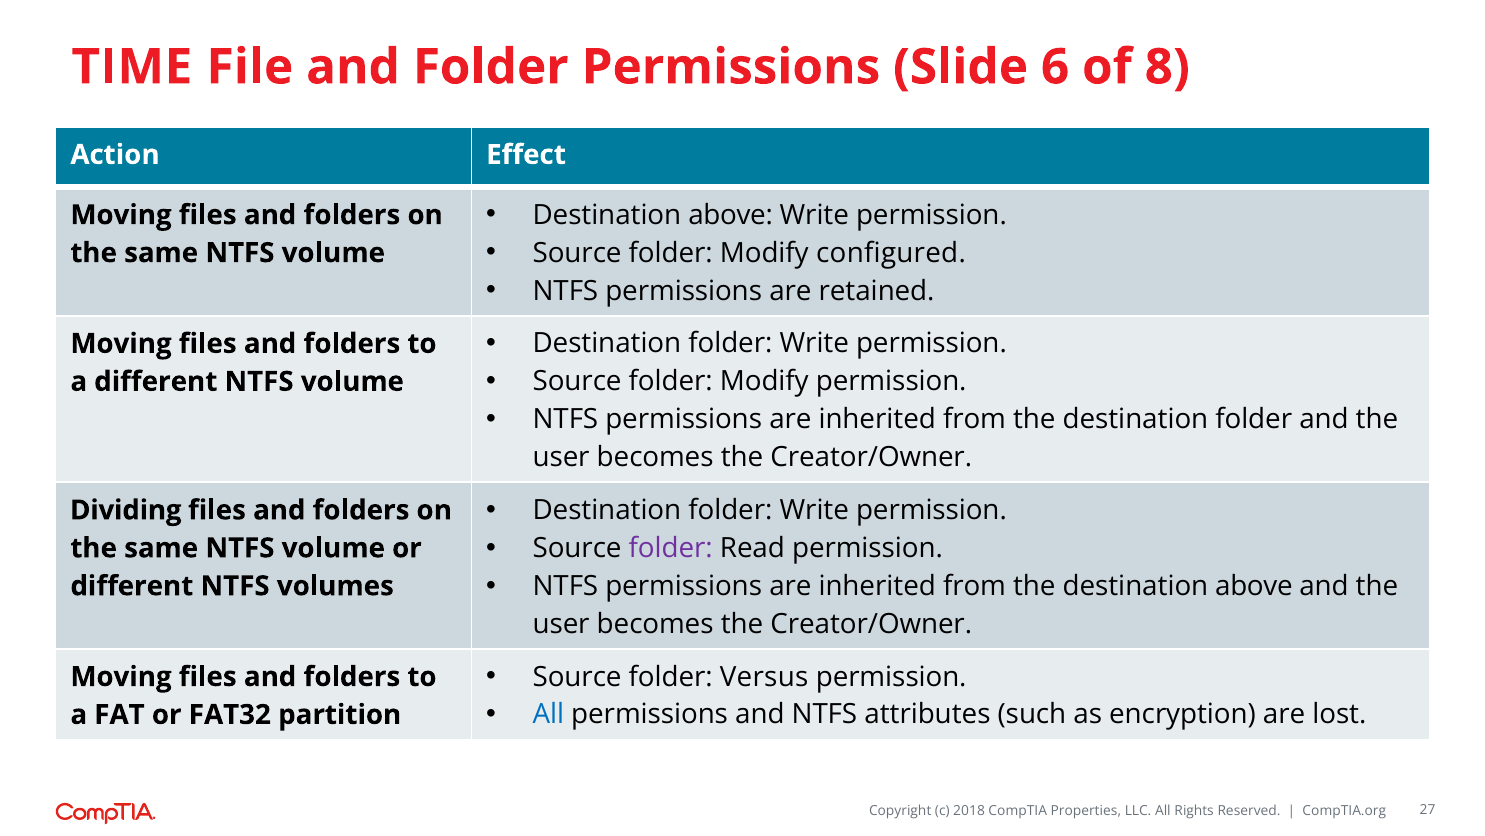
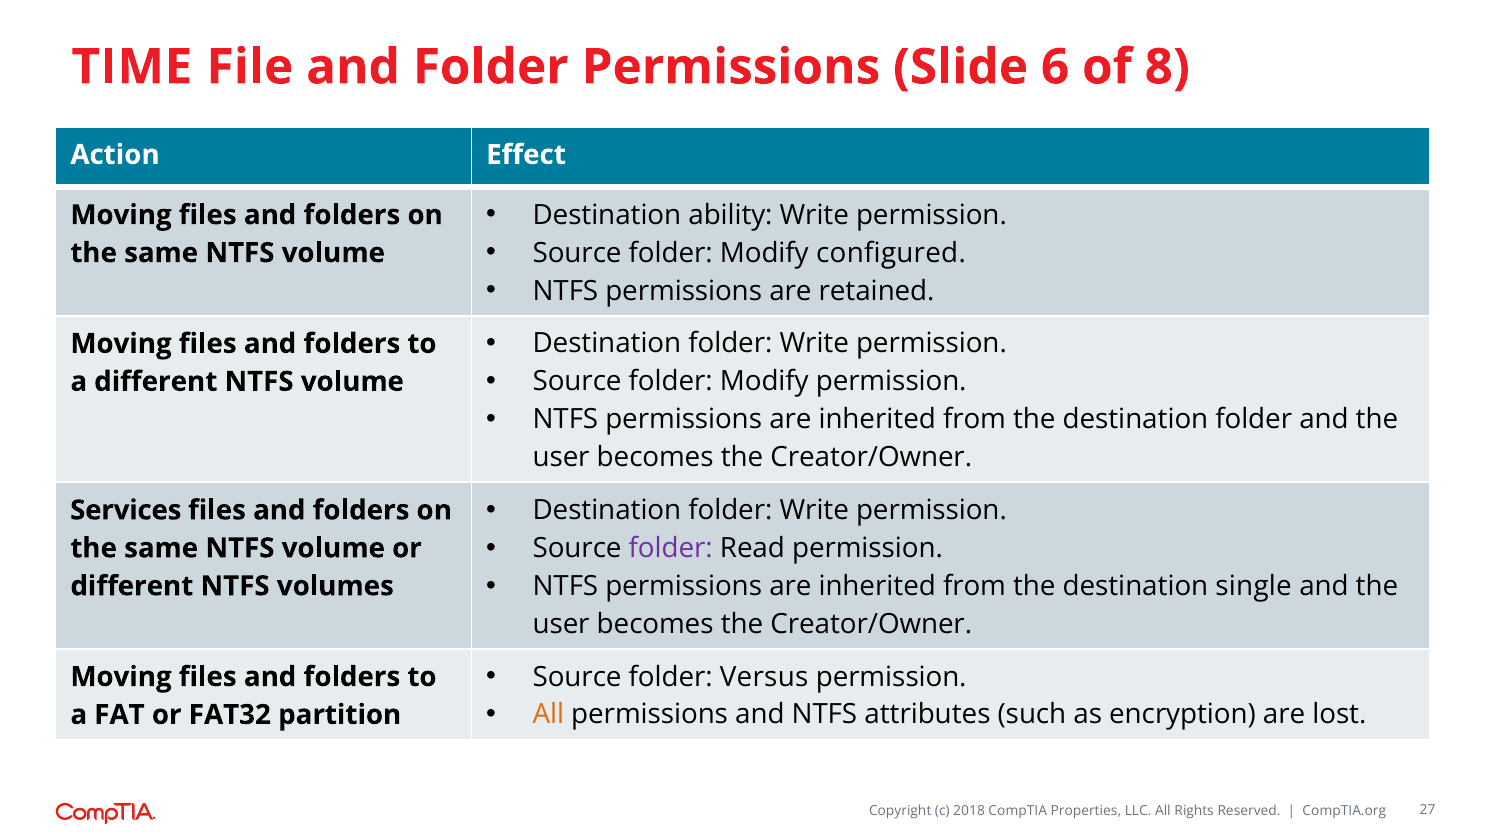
above at (731, 215): above -> ability
Dividing: Dividing -> Services
the destination above: above -> single
All at (548, 714) colour: blue -> orange
